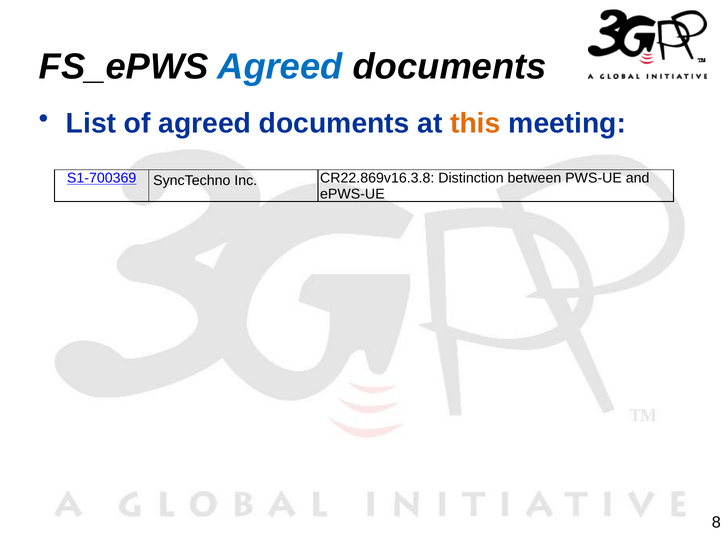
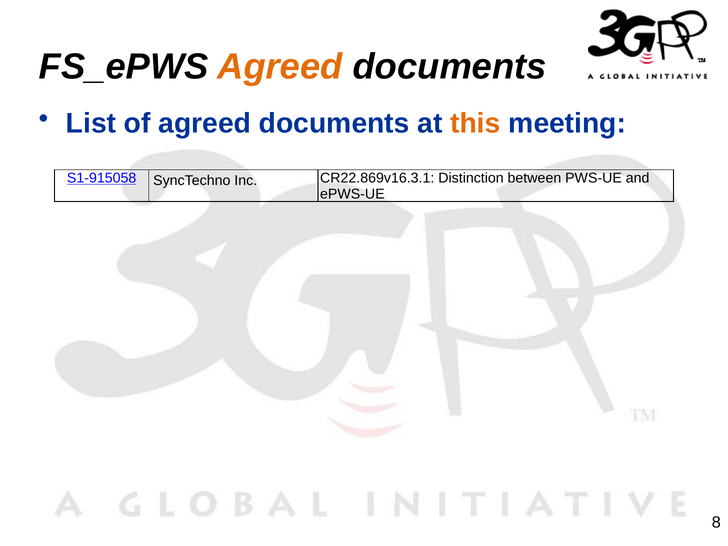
Agreed at (280, 67) colour: blue -> orange
S1-700369: S1-700369 -> S1-915058
CR22.869v16.3.8: CR22.869v16.3.8 -> CR22.869v16.3.1
